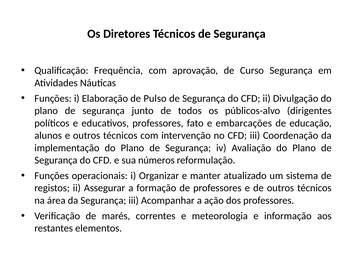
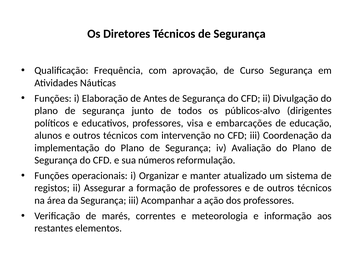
Pulso: Pulso -> Antes
fato: fato -> visa
